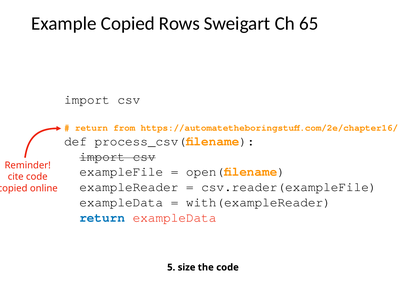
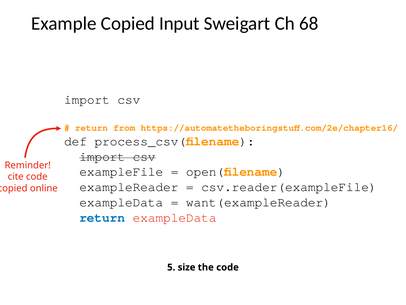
Rows: Rows -> Input
65: 65 -> 68
with(exampleReader: with(exampleReader -> want(exampleReader
